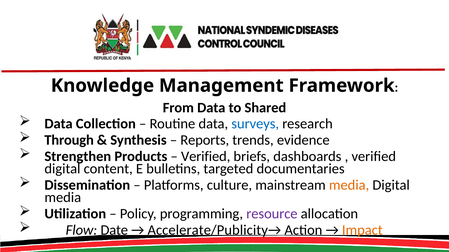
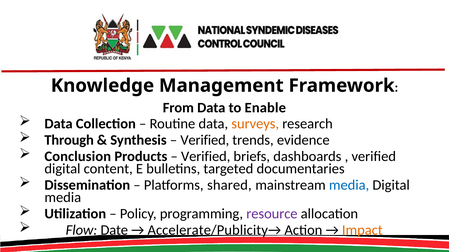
Shared: Shared -> Enable
surveys colour: blue -> orange
Reports at (205, 140): Reports -> Verified
Strengthen: Strengthen -> Conclusion
culture: culture -> shared
media at (349, 185) colour: orange -> blue
